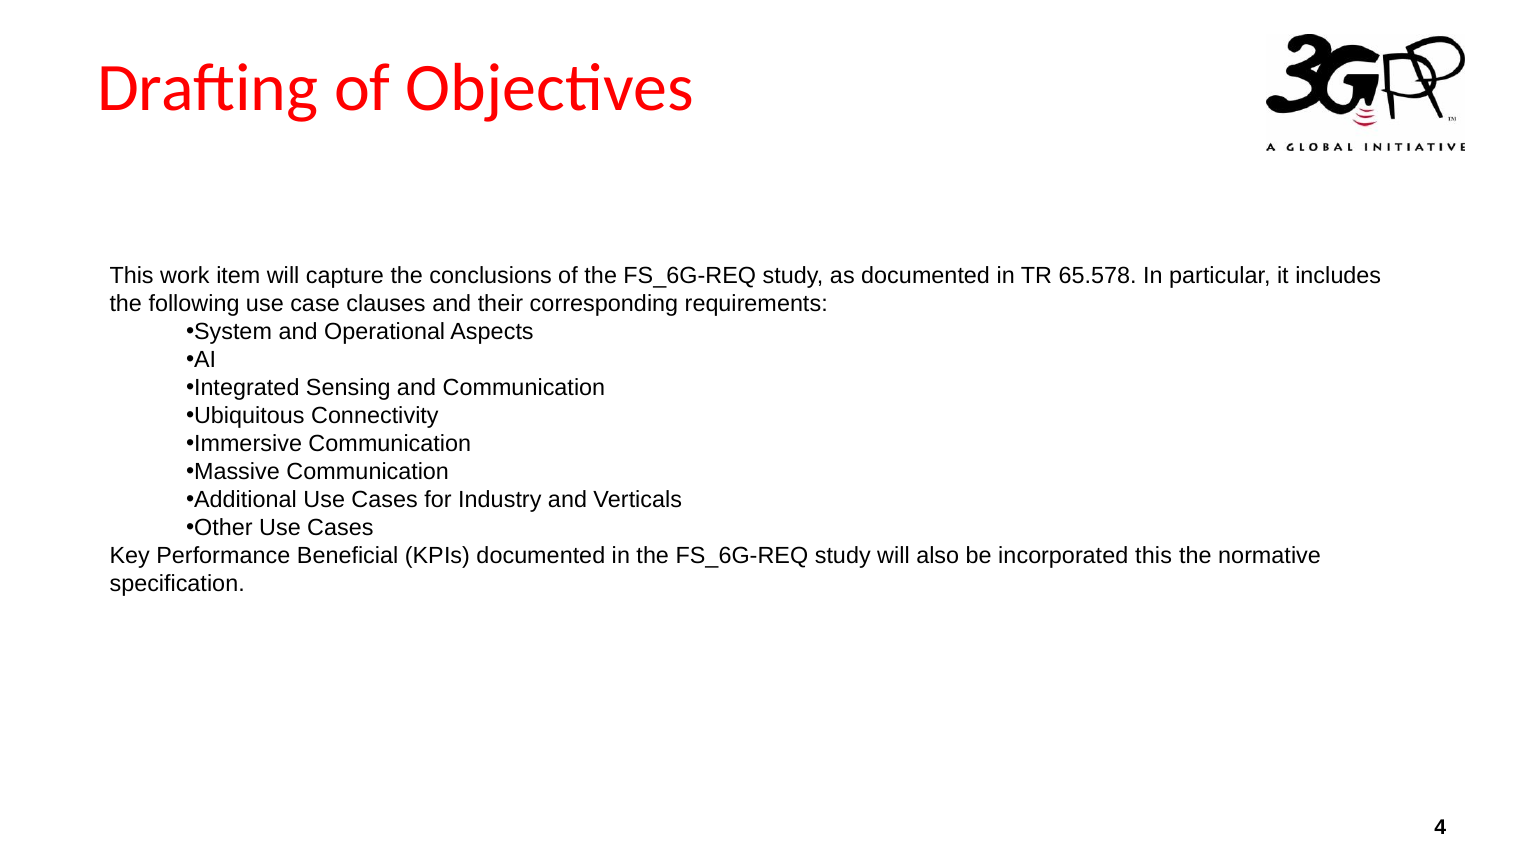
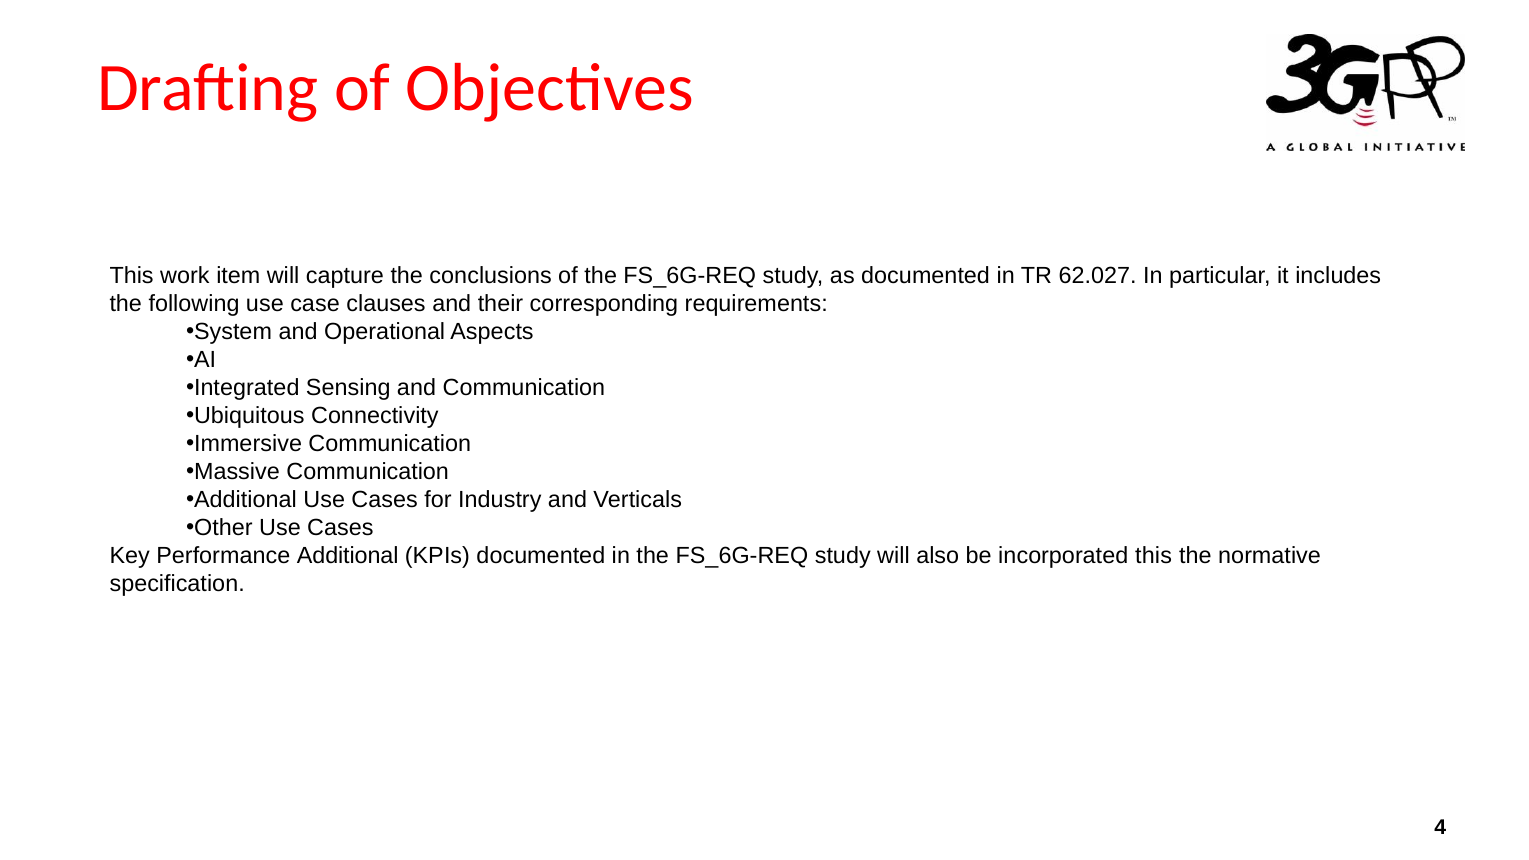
65.578: 65.578 -> 62.027
Performance Beneficial: Beneficial -> Additional
